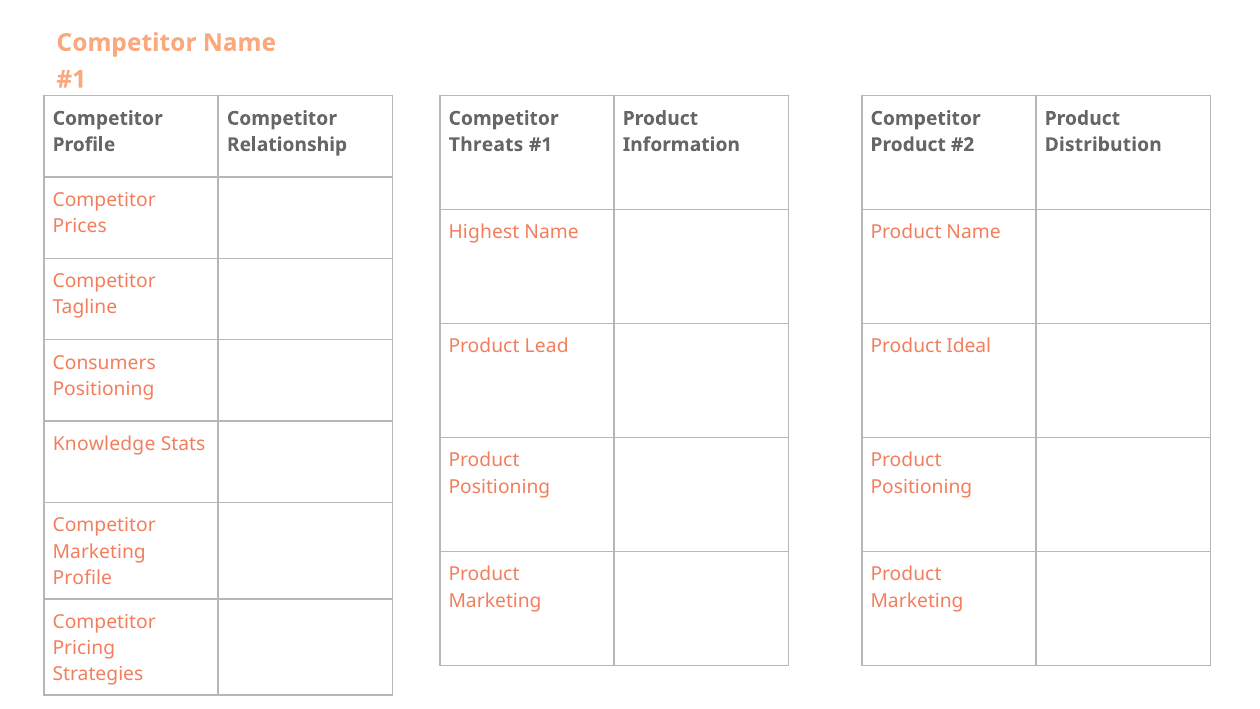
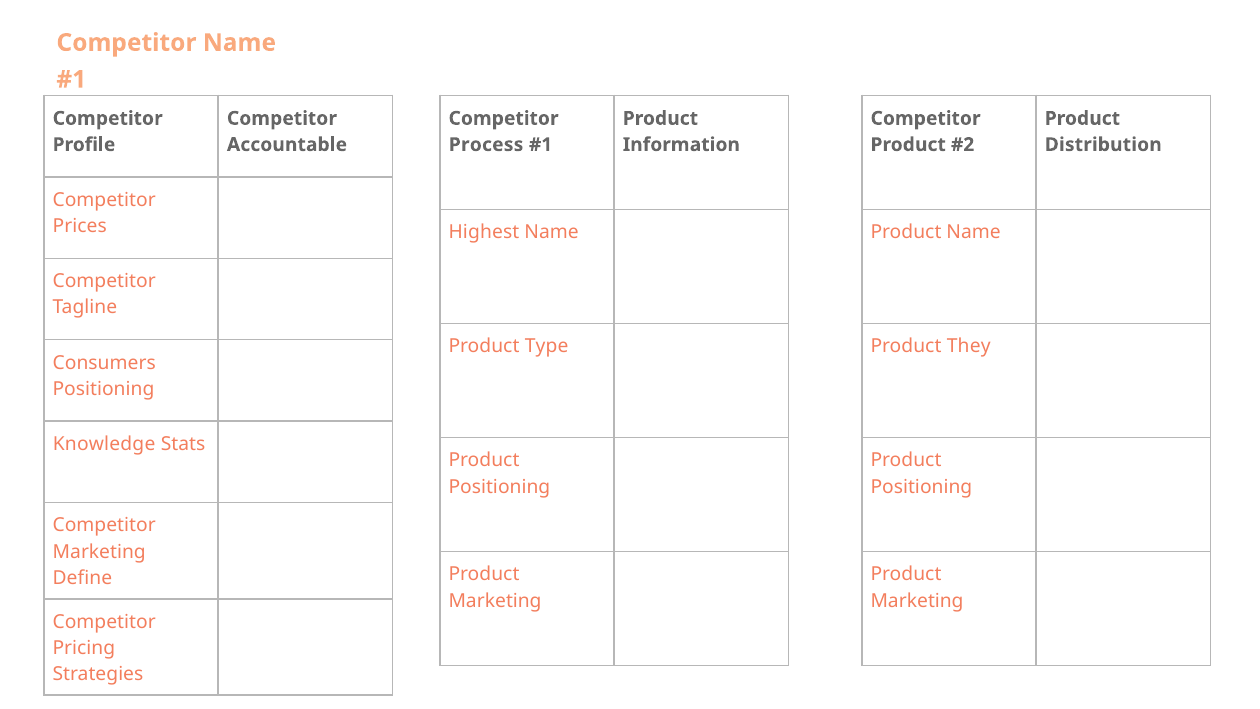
Relationship: Relationship -> Accountable
Threats: Threats -> Process
Lead: Lead -> Type
Ideal: Ideal -> They
Profile at (82, 578): Profile -> Define
